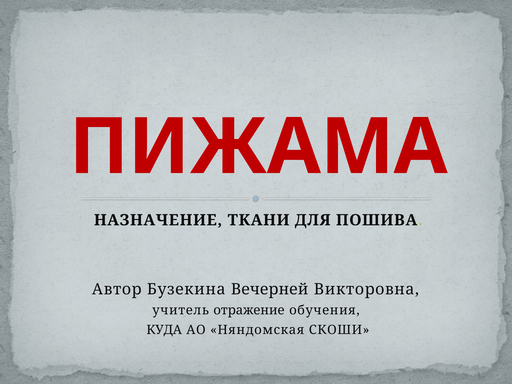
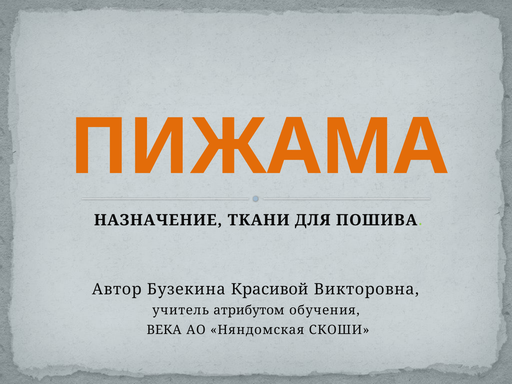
ПИЖАМА colour: red -> orange
Вечерней: Вечерней -> Красивой
отражение: отражение -> атрибутом
КУДА: КУДА -> ВЕКА
